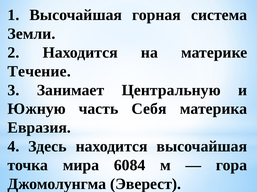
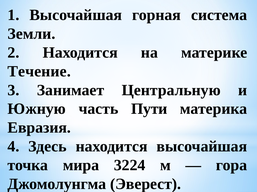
Себя: Себя -> Пути
6084: 6084 -> 3224
